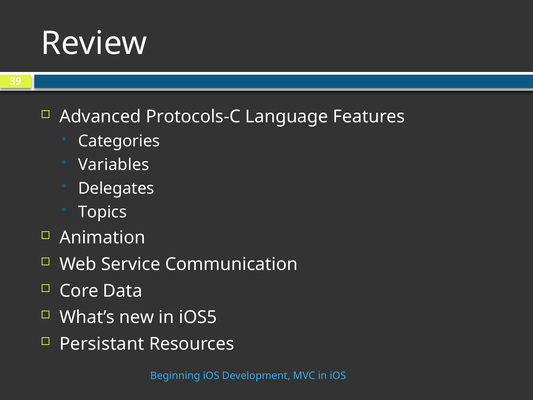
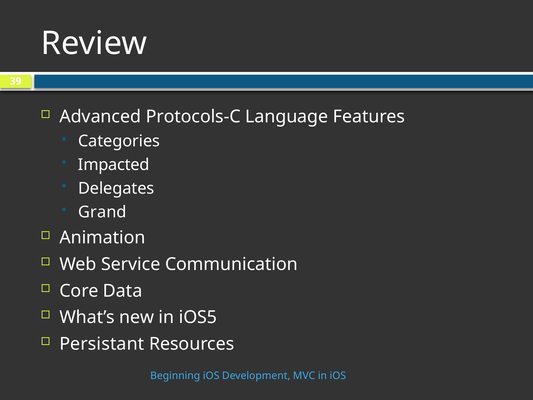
Variables: Variables -> Impacted
Topics: Topics -> Grand
